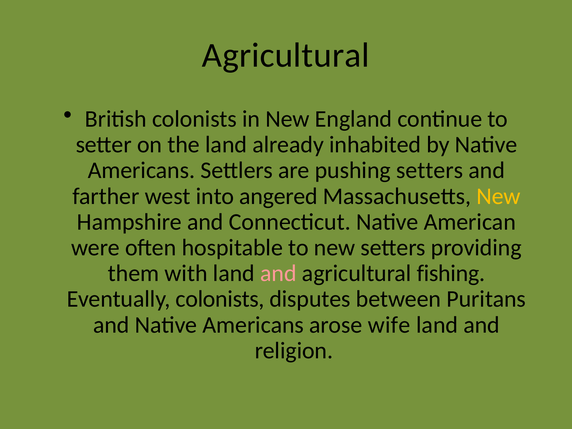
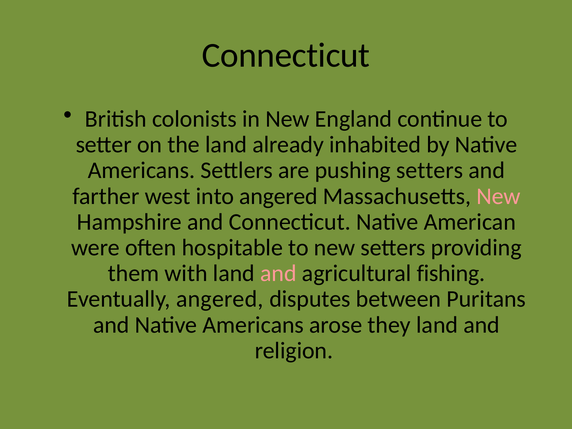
Agricultural at (286, 55): Agricultural -> Connecticut
New at (498, 196) colour: yellow -> pink
Eventually colonists: colonists -> angered
wife: wife -> they
